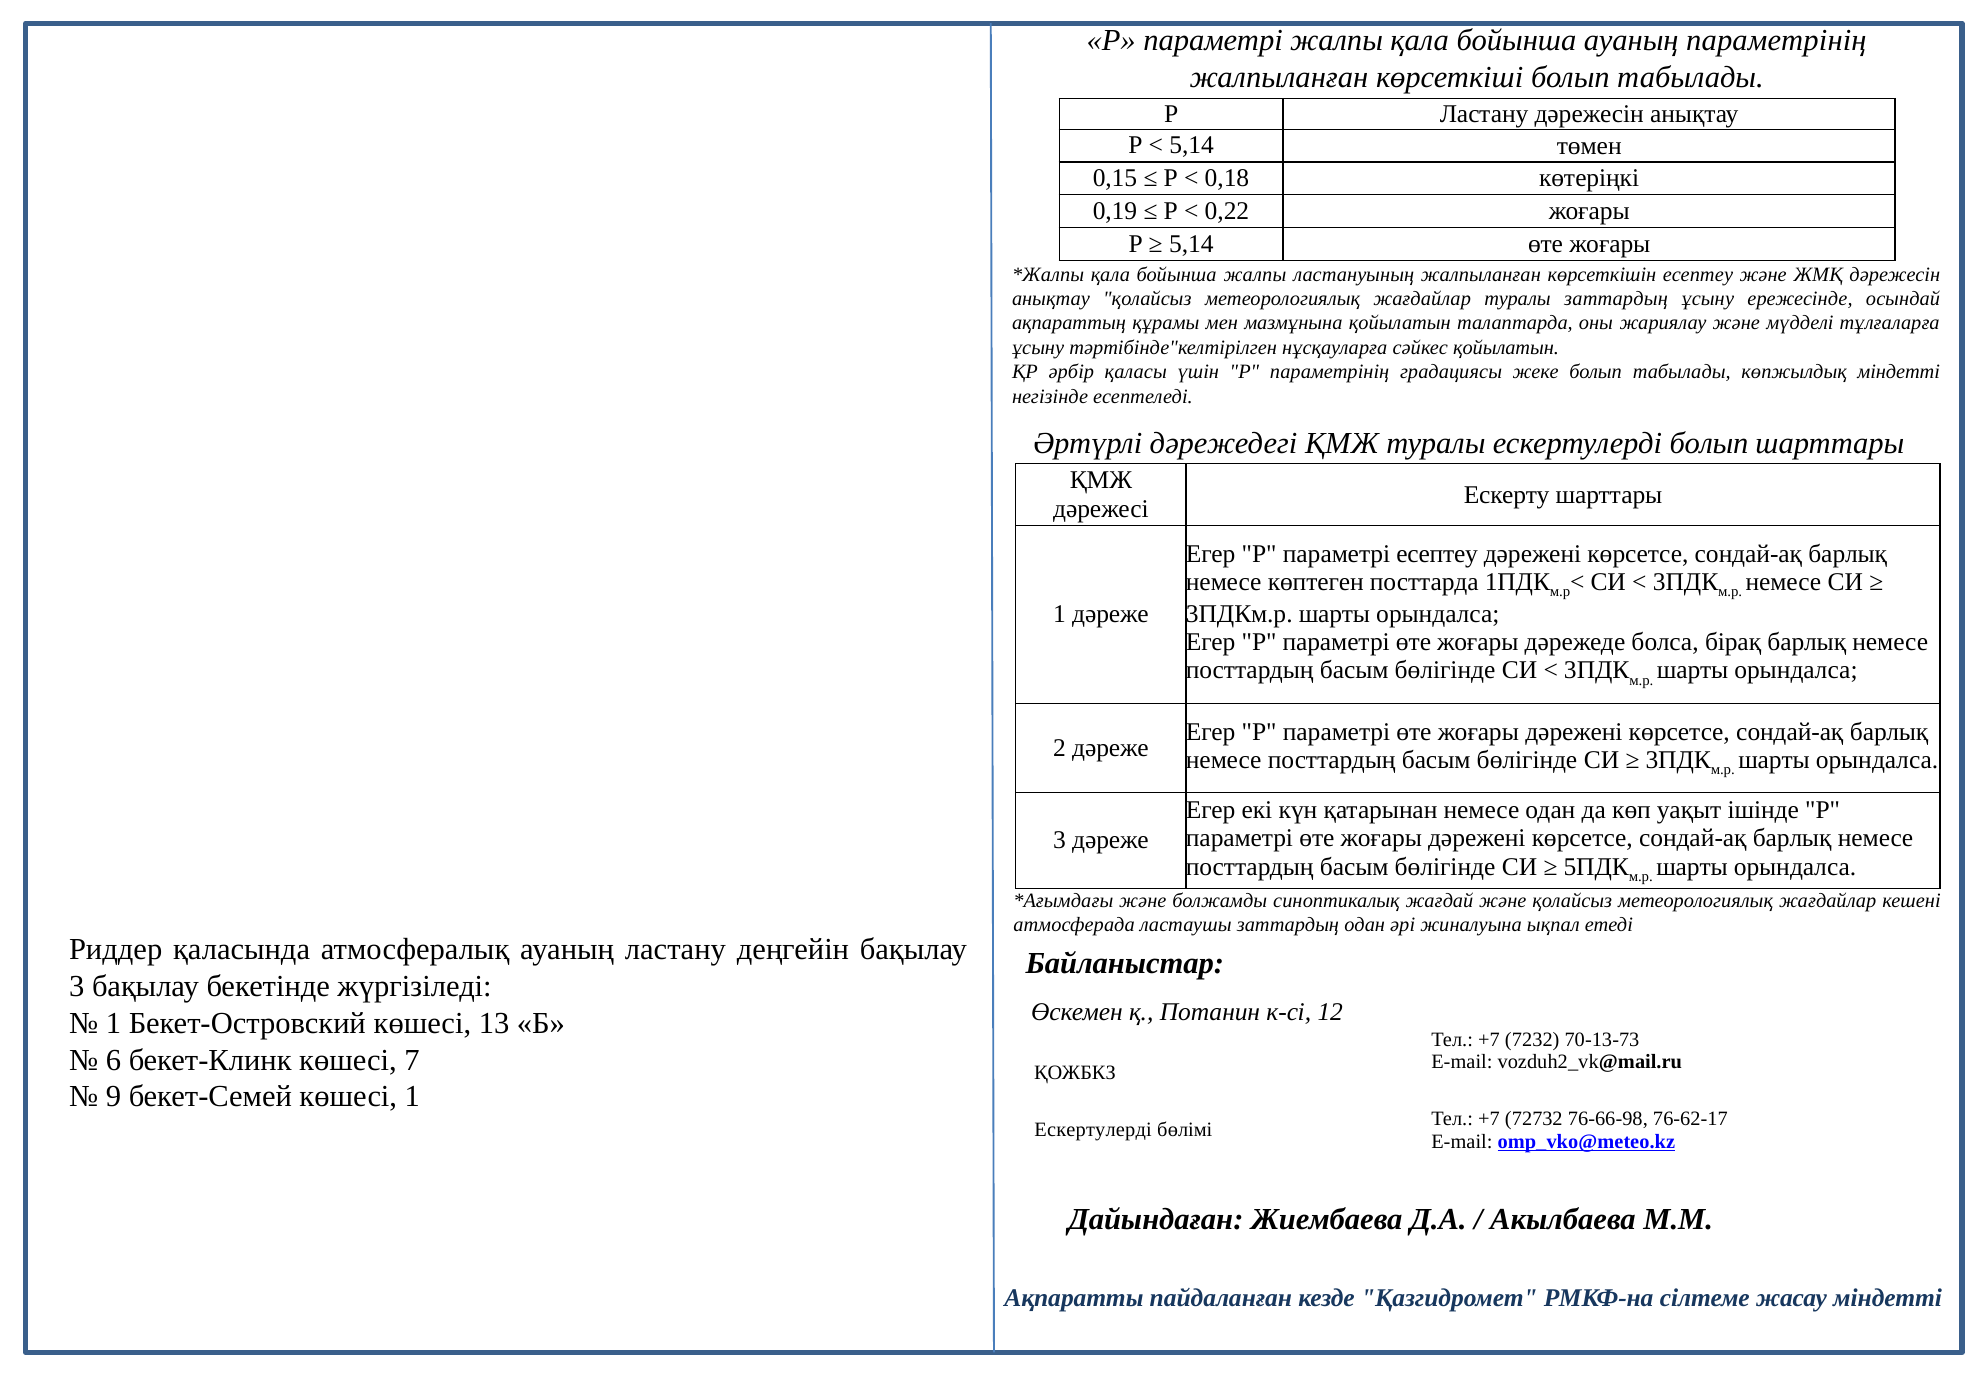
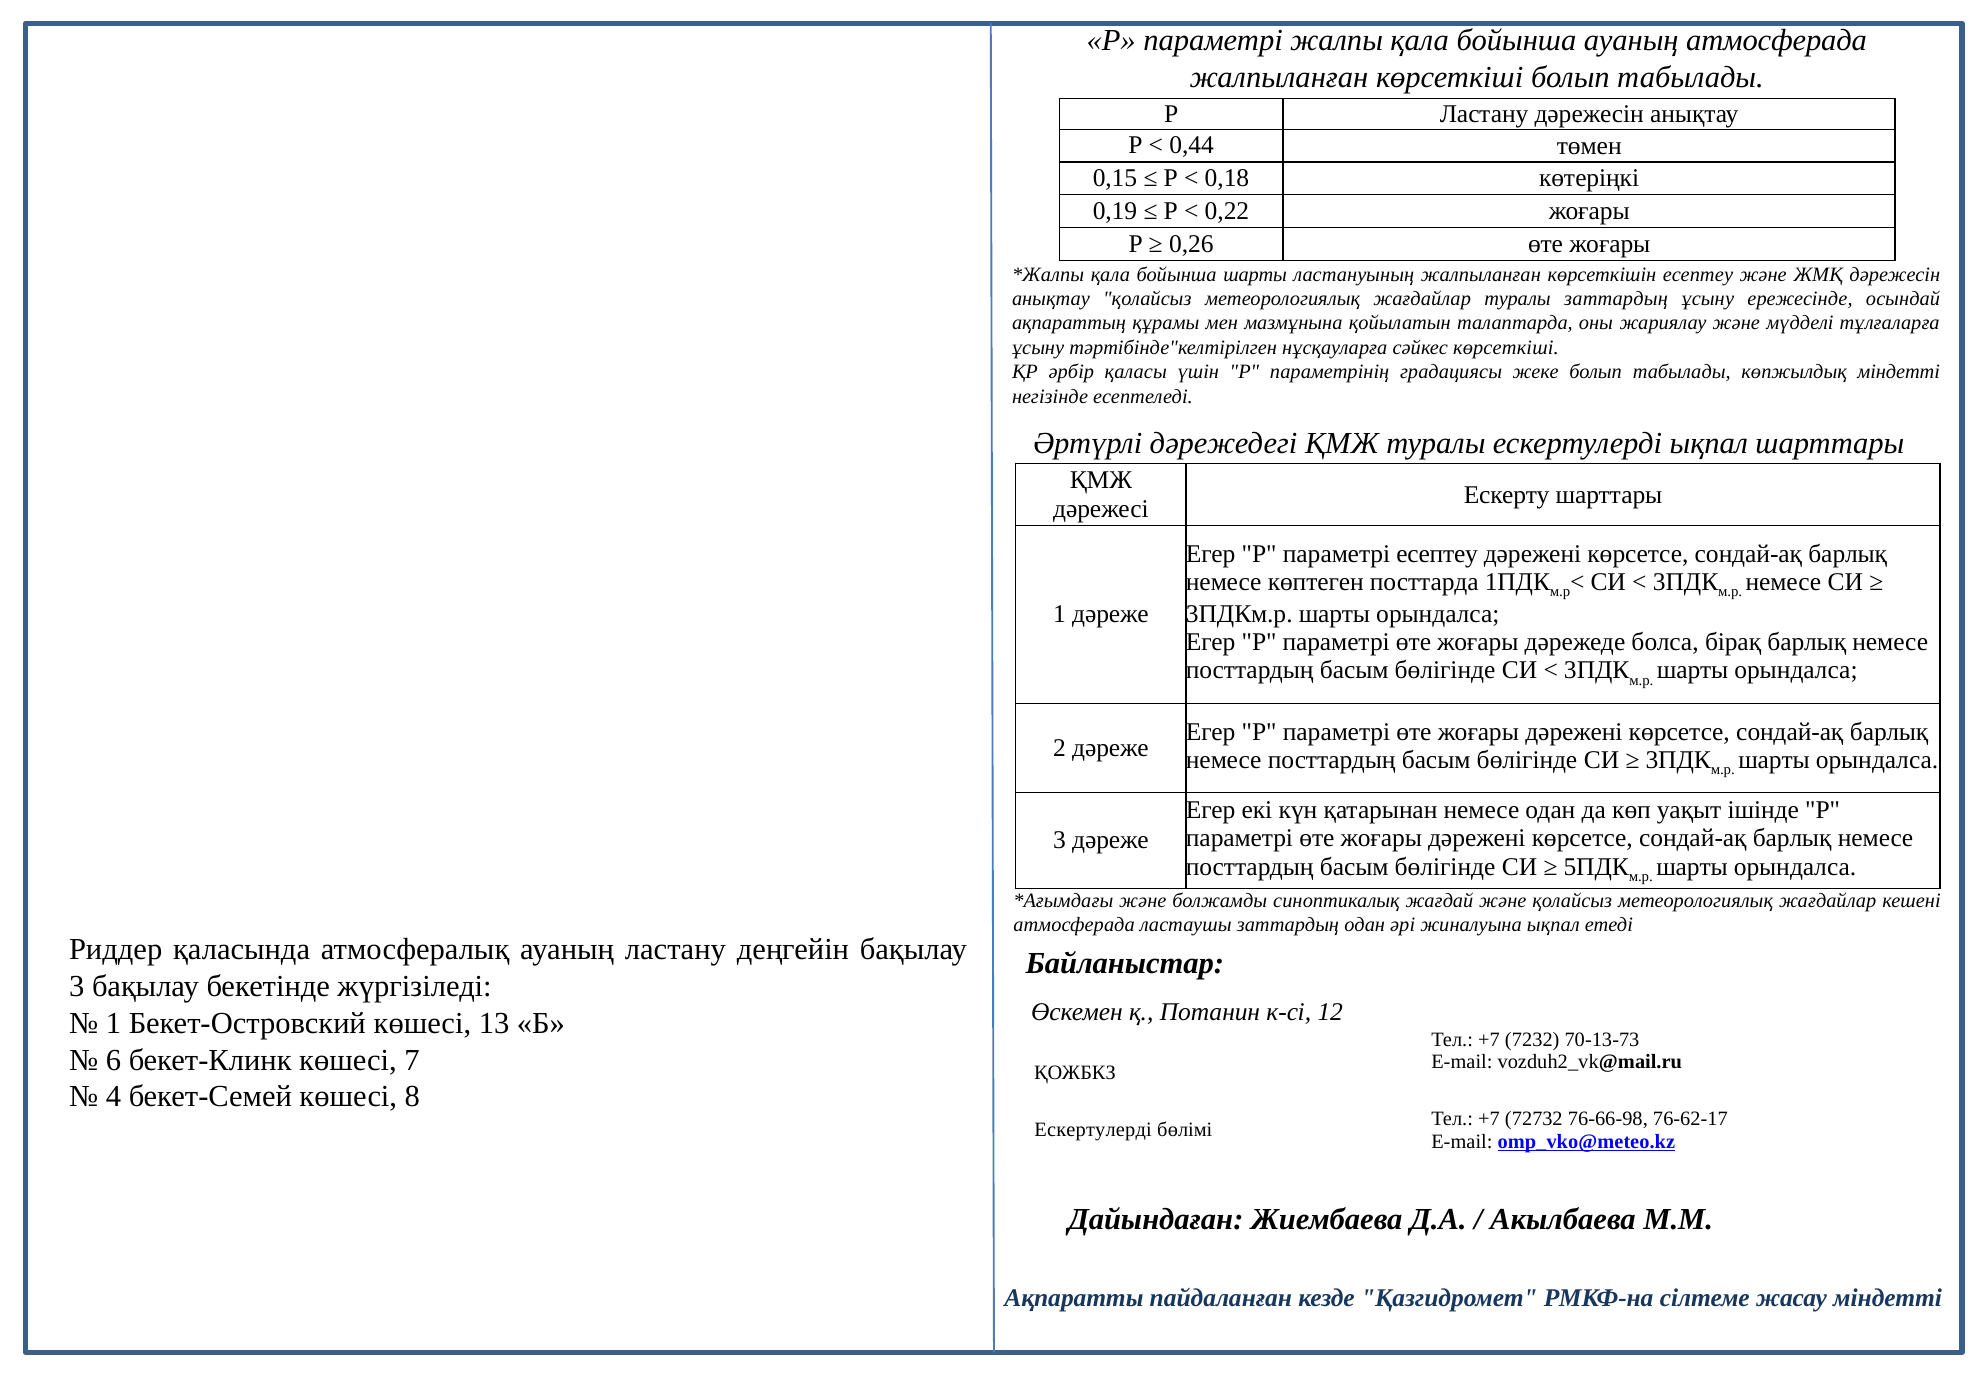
ауаның параметрінің: параметрінің -> атмосферада
5,14 at (1192, 145): 5,14 -> 0,44
5,14 at (1191, 244): 5,14 -> 0,26
бойынша жалпы: жалпы -> шарты
сәйкес қойылатын: қойылатын -> көрсеткіші
ескертулерді болып: болып -> ықпал
9: 9 -> 4
көшесі 1: 1 -> 8
